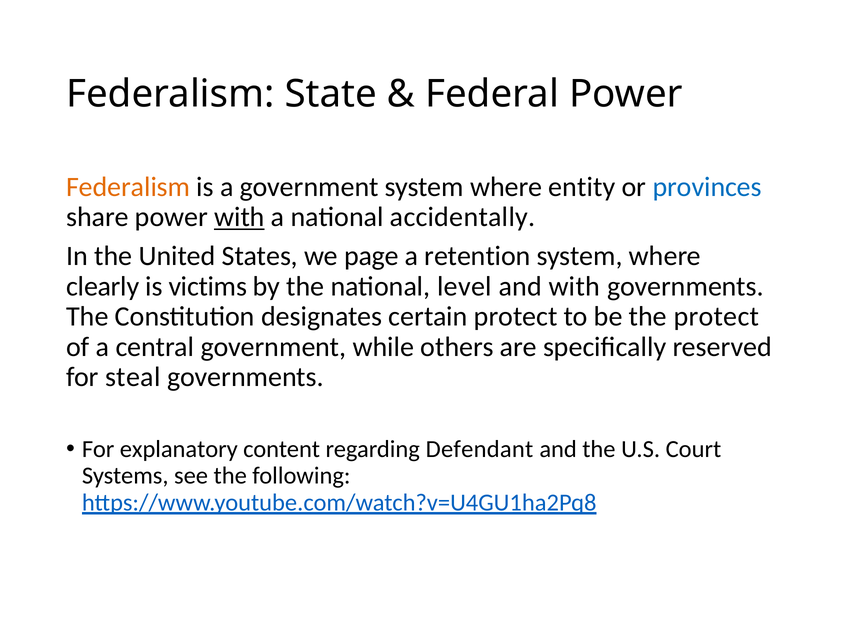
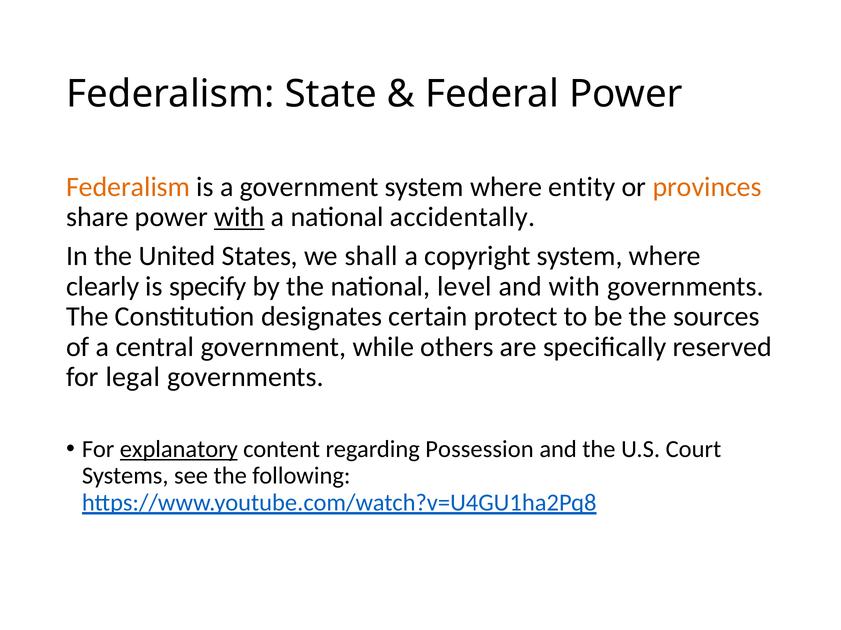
provinces colour: blue -> orange
page: page -> shall
retention: retention -> copyright
victims: victims -> specify
the protect: protect -> sources
steal: steal -> legal
explanatory underline: none -> present
Defendant: Defendant -> Possession
